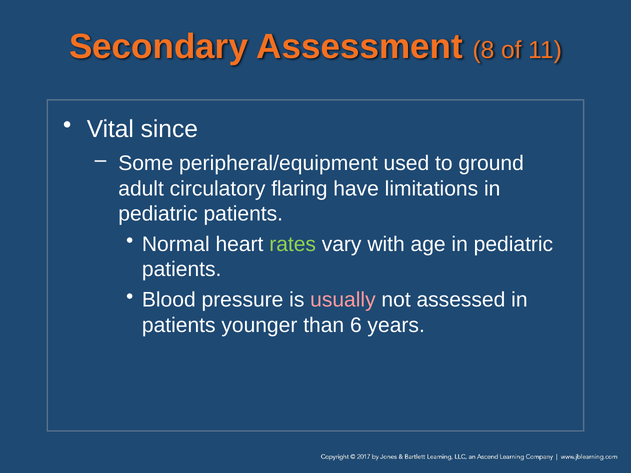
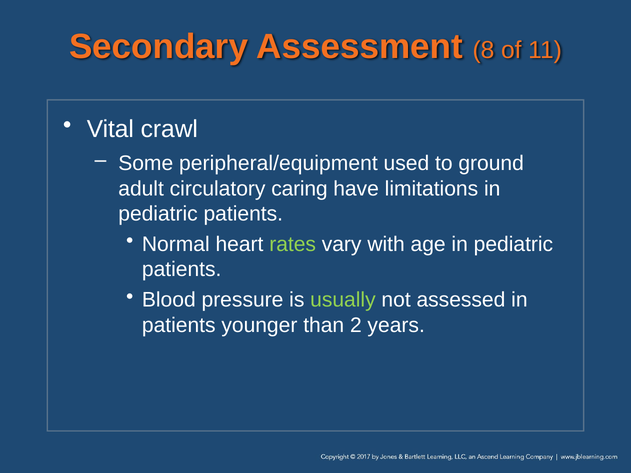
since: since -> crawl
flaring: flaring -> caring
usually colour: pink -> light green
6: 6 -> 2
